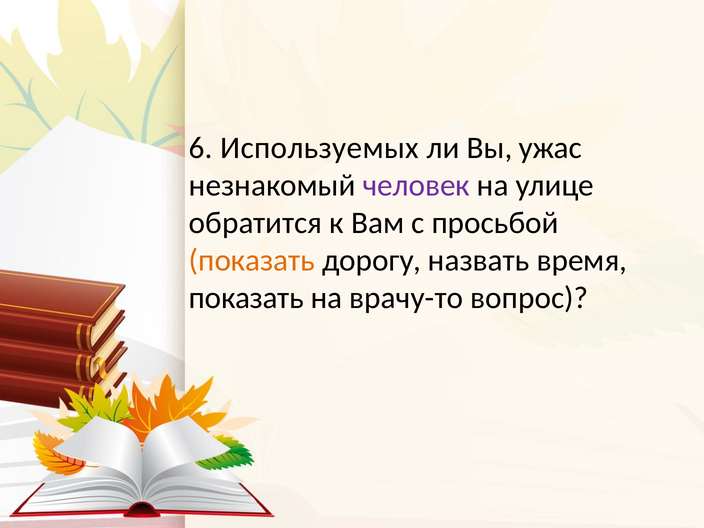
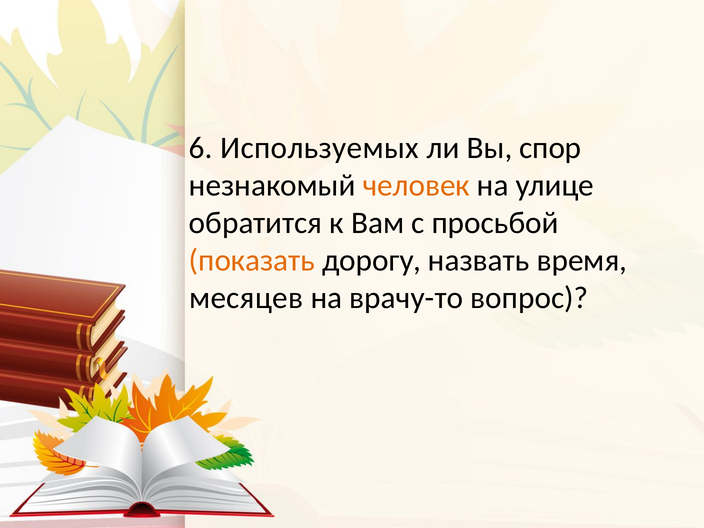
ужас: ужас -> спор
человек colour: purple -> orange
показать at (246, 298): показать -> месяцев
